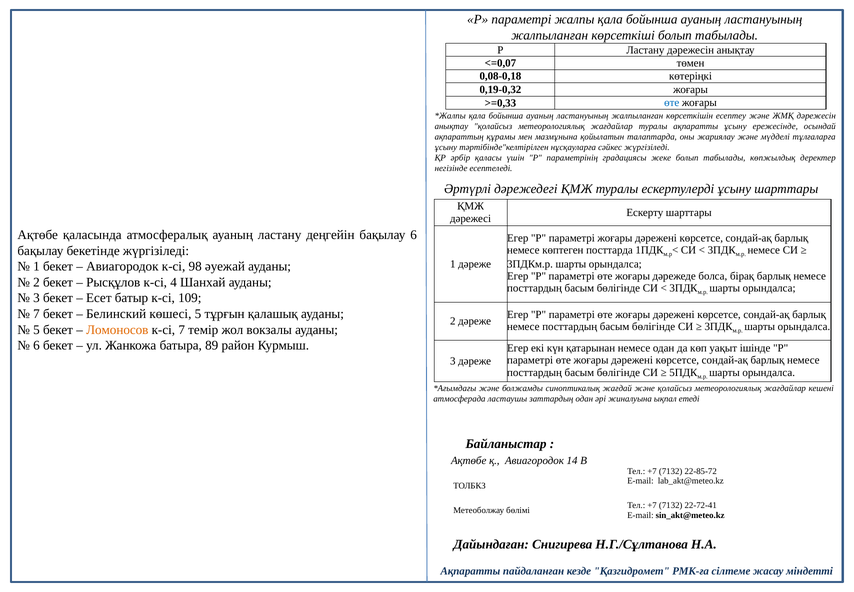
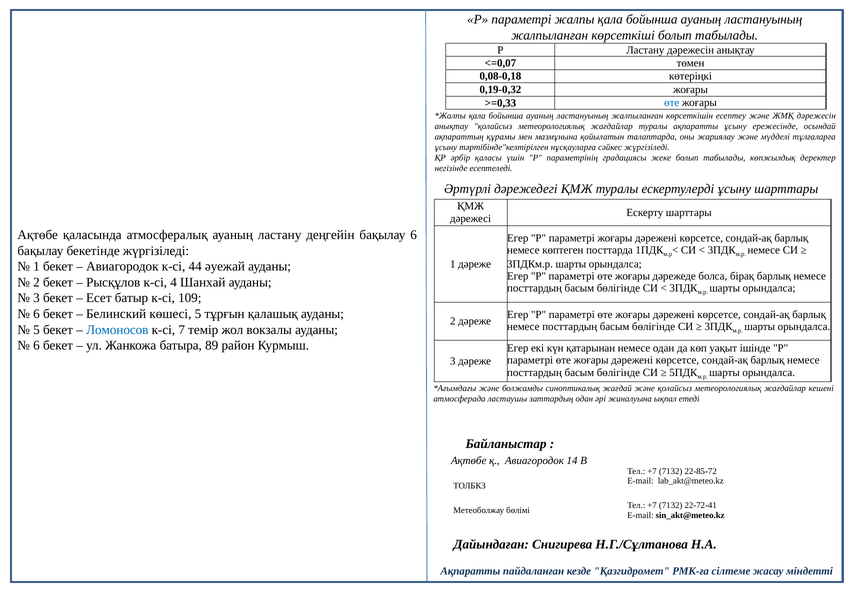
98: 98 -> 44
7 at (37, 314): 7 -> 6
Ломоносов colour: orange -> blue
